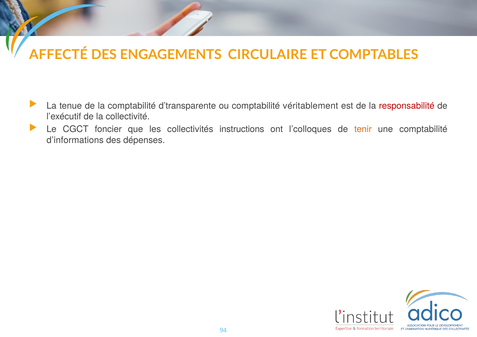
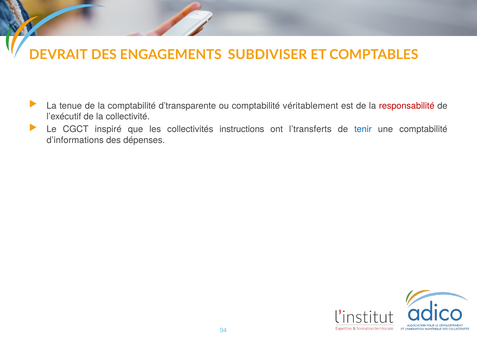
AFFECTÉ: AFFECTÉ -> DEVRAIT
CIRCULAIRE: CIRCULAIRE -> SUBDIVISER
foncier: foncier -> inspiré
l’colloques: l’colloques -> l’transferts
tenir colour: orange -> blue
